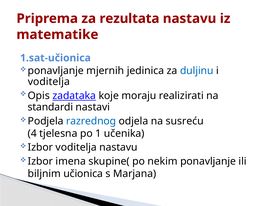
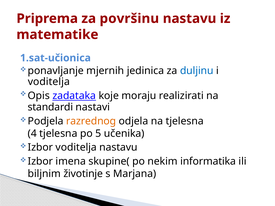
rezultata: rezultata -> površinu
razrednog colour: blue -> orange
na susreću: susreću -> tjelesna
1: 1 -> 5
nekim ponavljanje: ponavljanje -> informatika
učionica: učionica -> životinje
